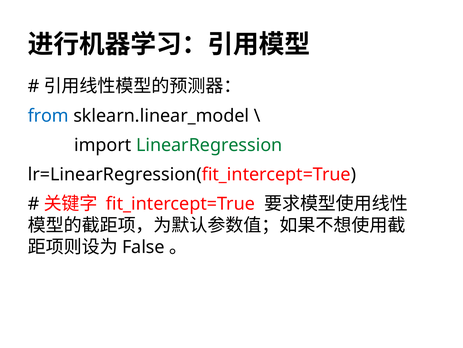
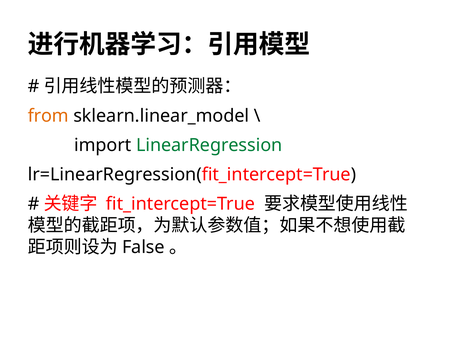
from colour: blue -> orange
